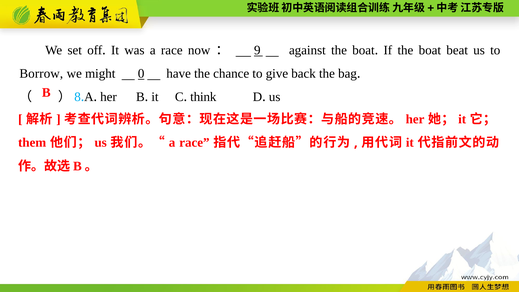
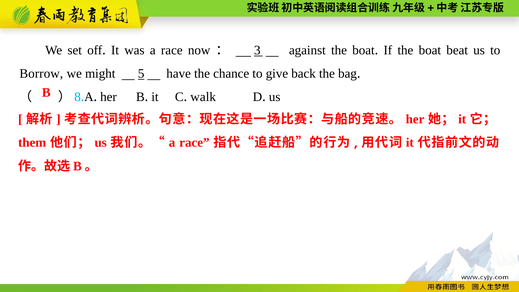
9: 9 -> 3
0: 0 -> 5
think: think -> walk
